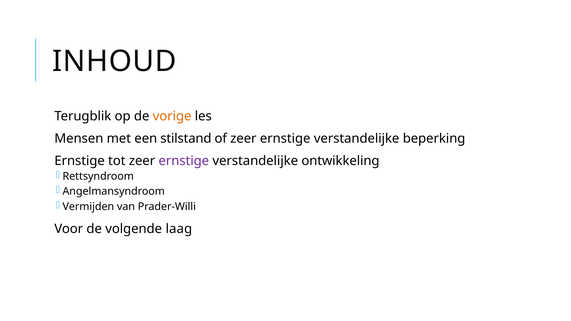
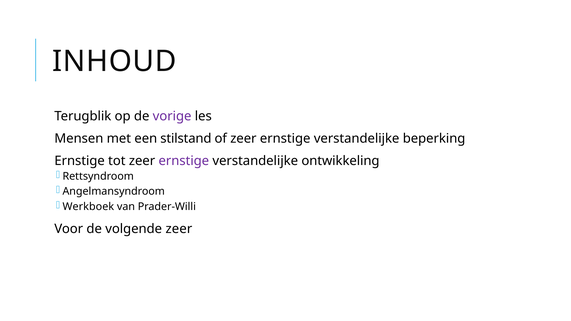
vorige colour: orange -> purple
Vermijden: Vermijden -> Werkboek
volgende laag: laag -> zeer
